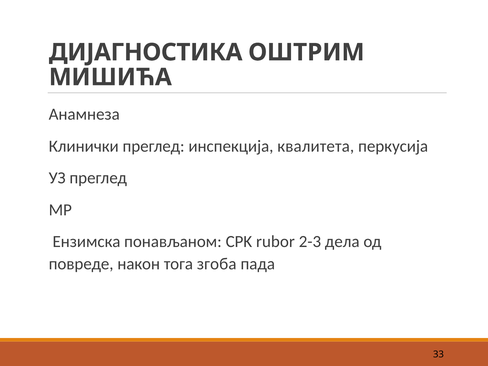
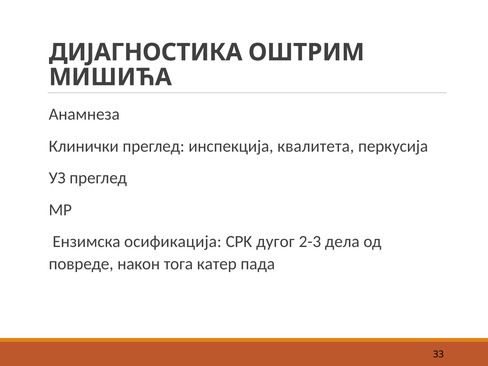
понављаном: понављаном -> осификација
rubor: rubor -> дугог
згоба: згоба -> катер
